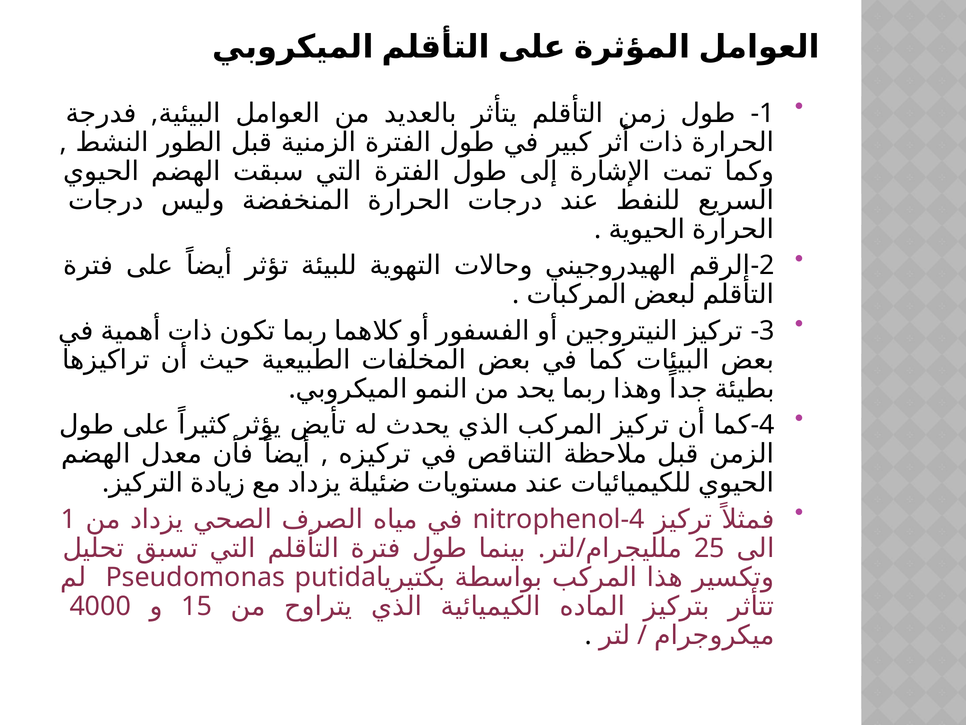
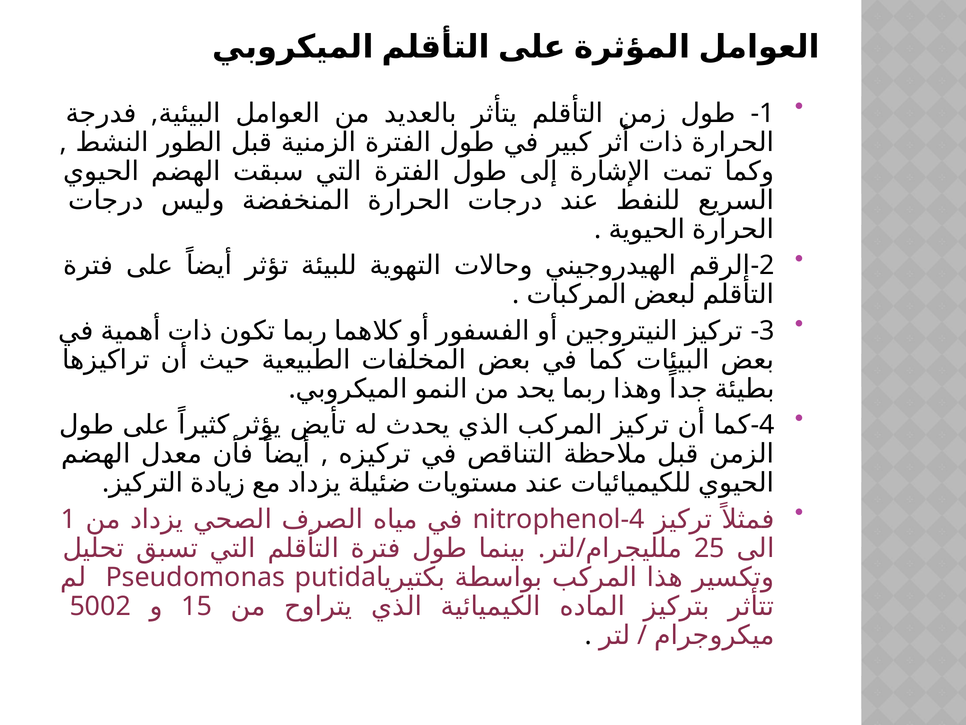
4000: 4000 -> 5002
